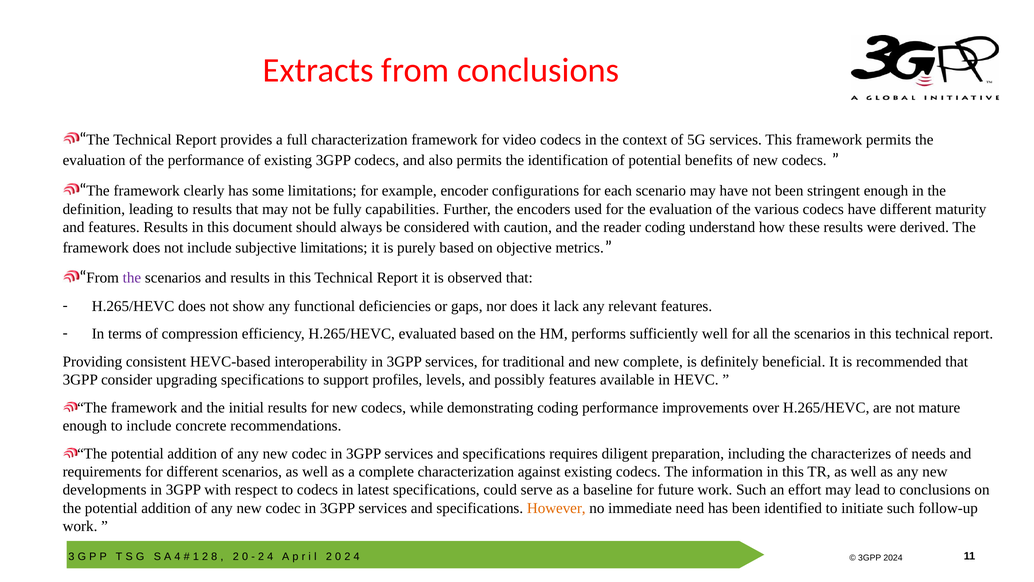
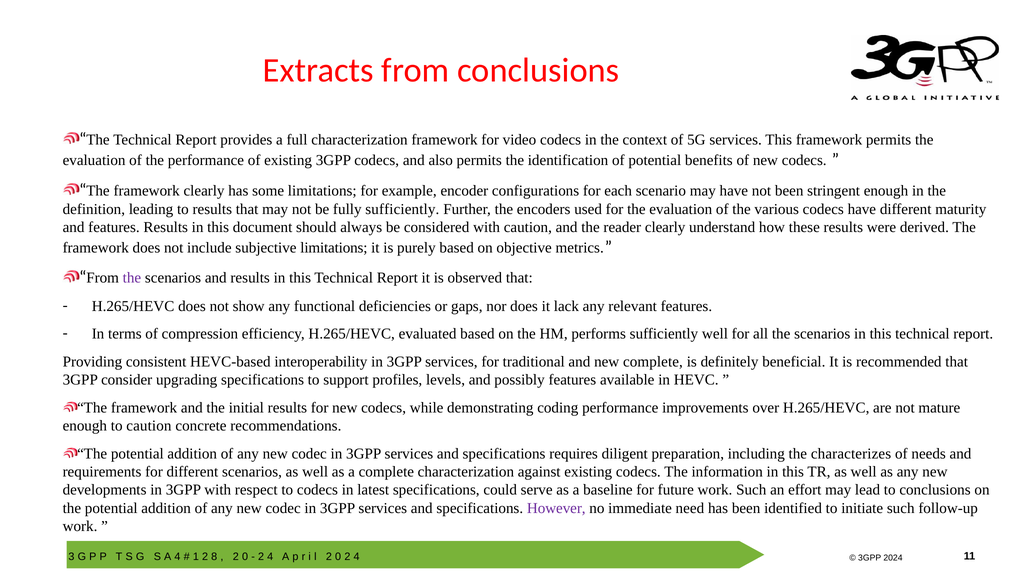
fully capabilities: capabilities -> sufficiently
reader coding: coding -> clearly
to include: include -> caution
However colour: orange -> purple
